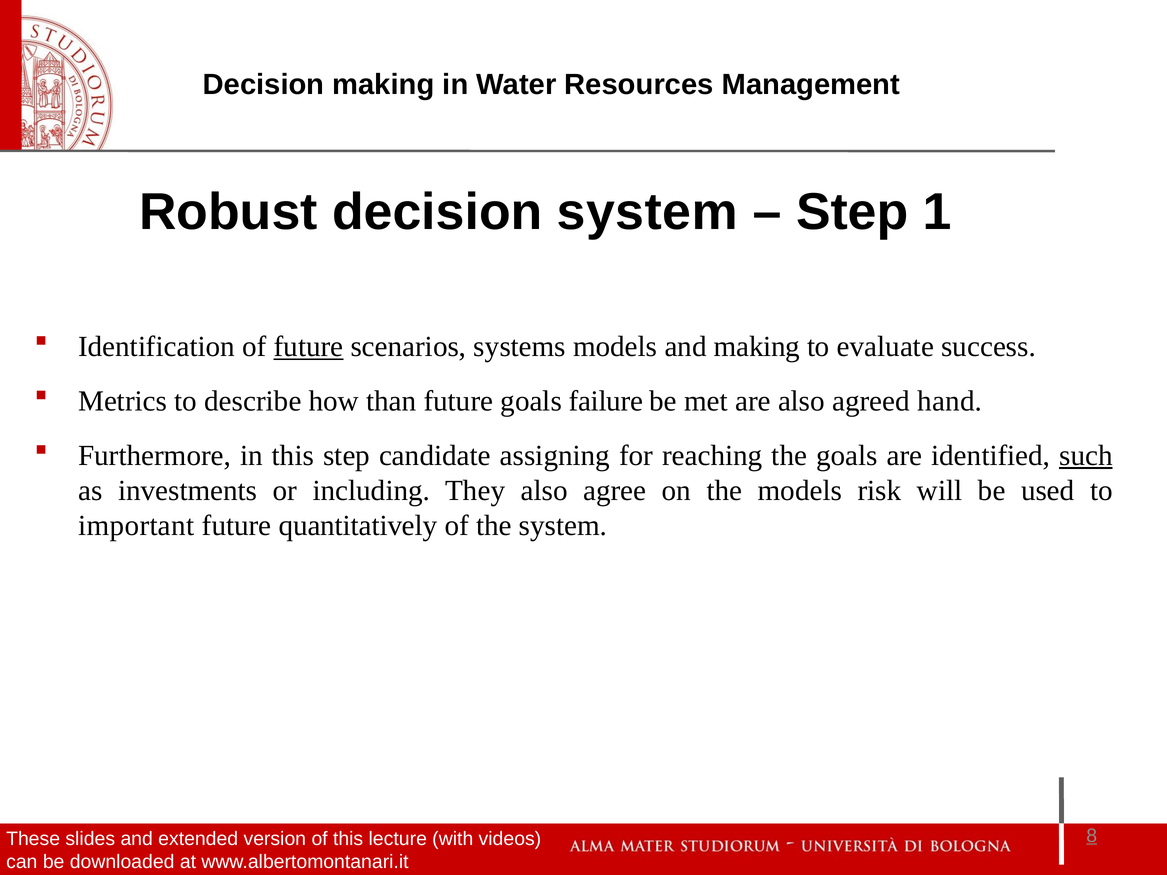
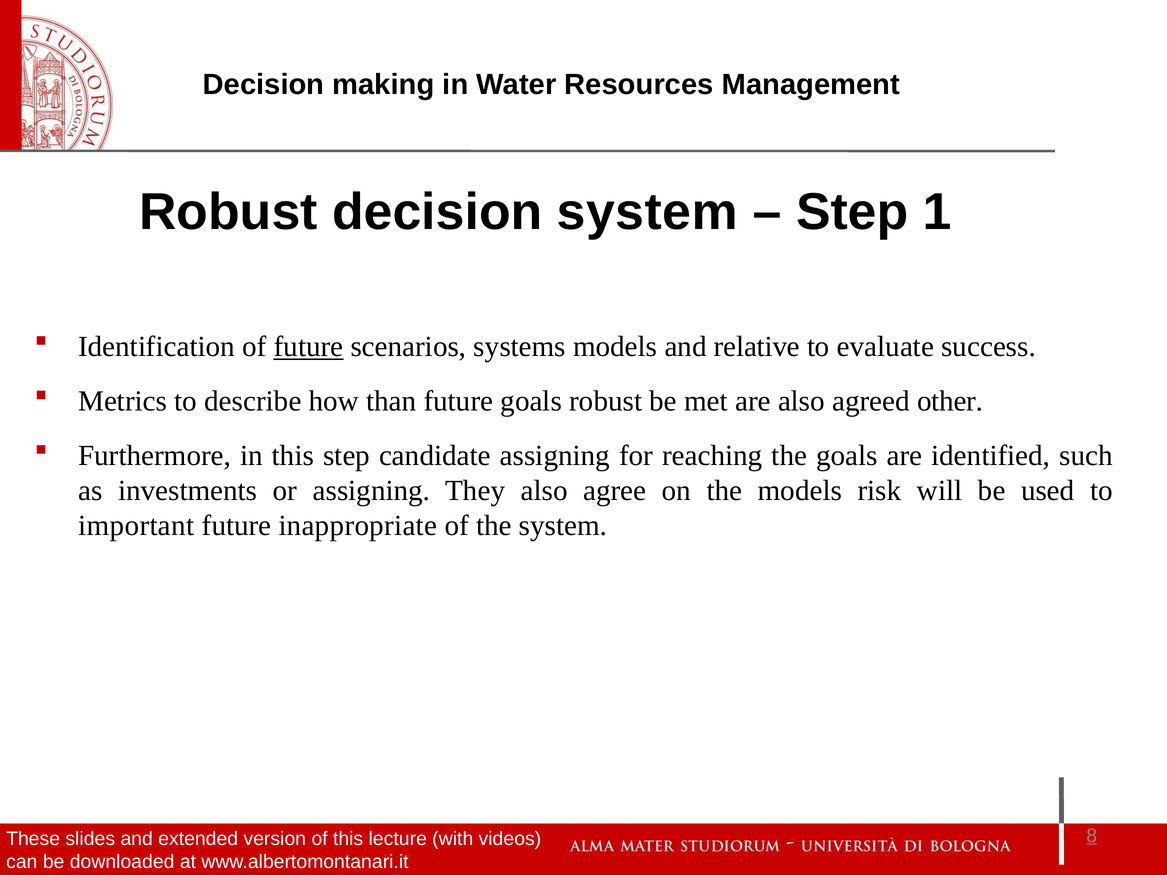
and making: making -> relative
goals failure: failure -> robust
hand: hand -> other
such underline: present -> none
or including: including -> assigning
quantitatively: quantitatively -> inappropriate
